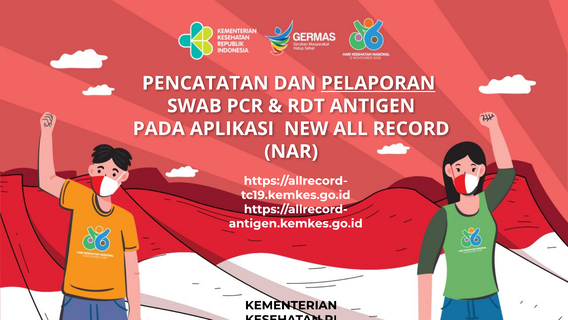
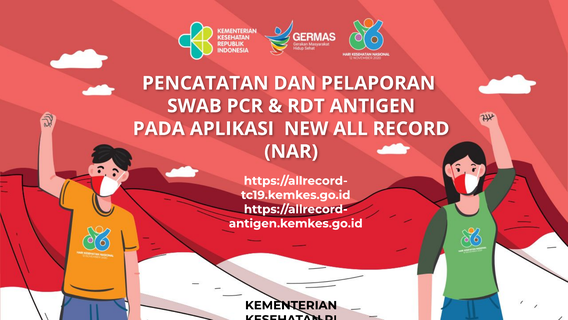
PELAPORAN underline: present -> none
